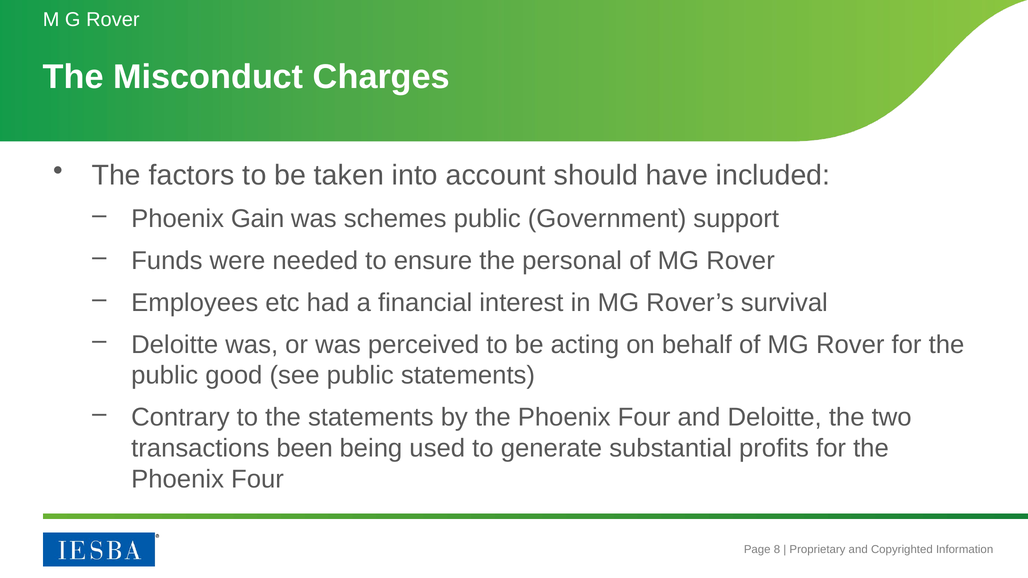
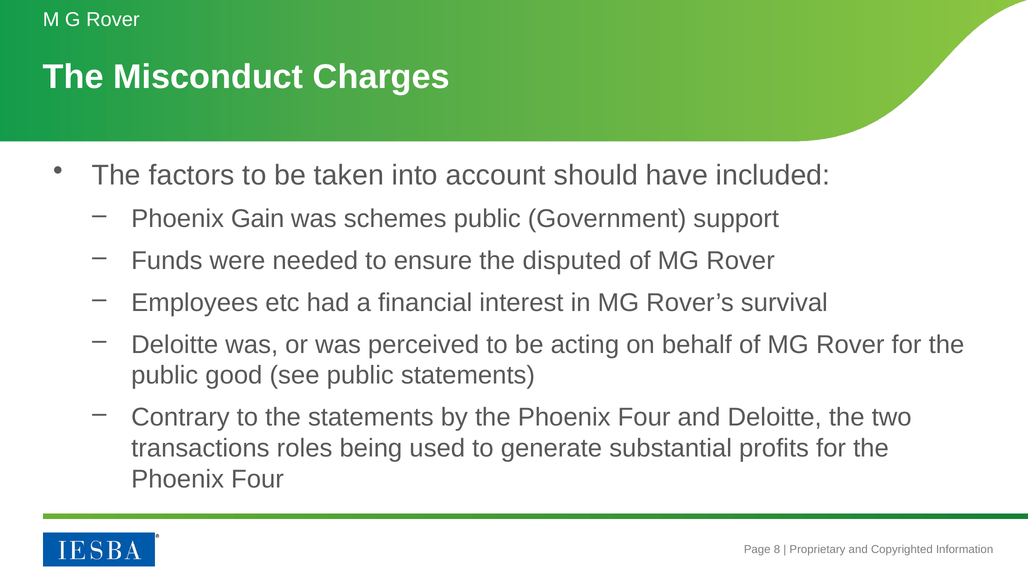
personal: personal -> disputed
been: been -> roles
